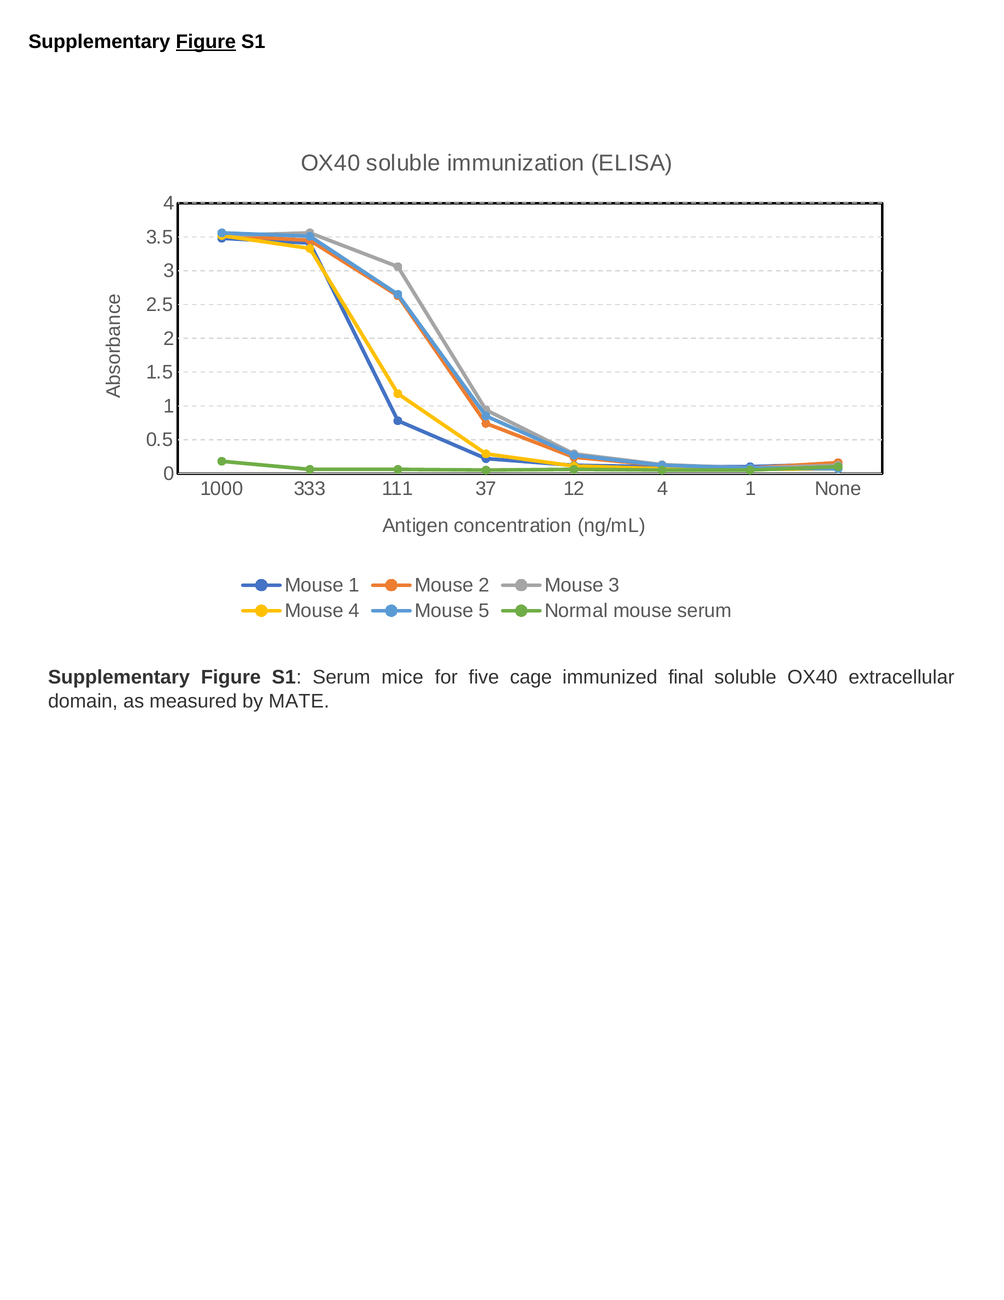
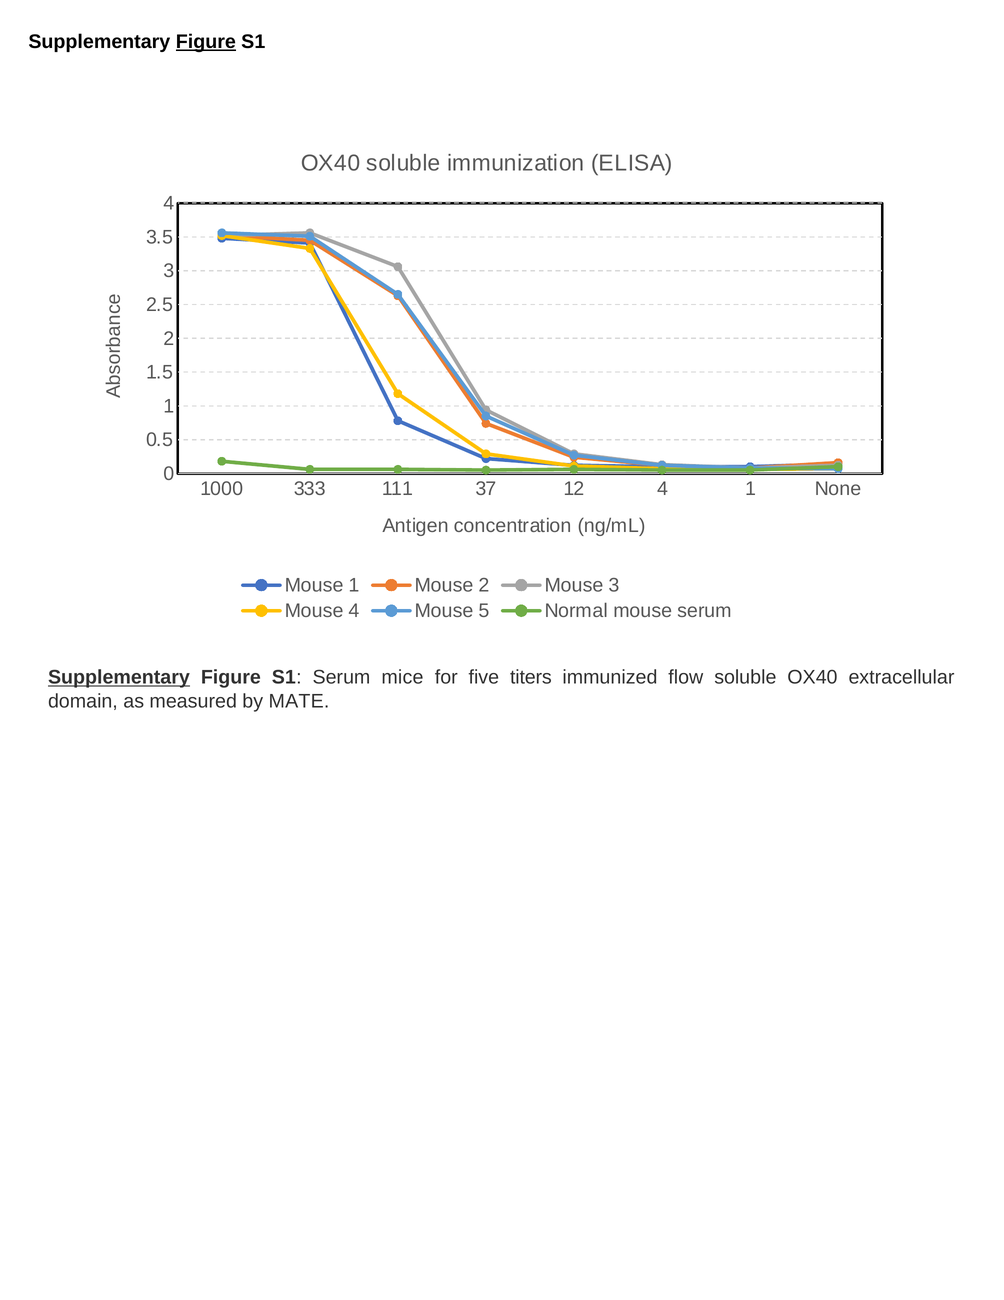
Supplementary at (119, 677) underline: none -> present
cage: cage -> titers
final: final -> flow
